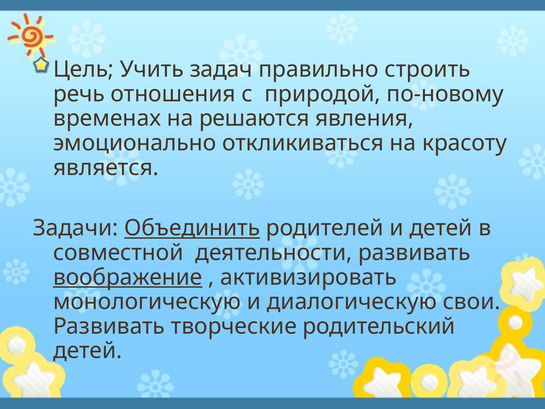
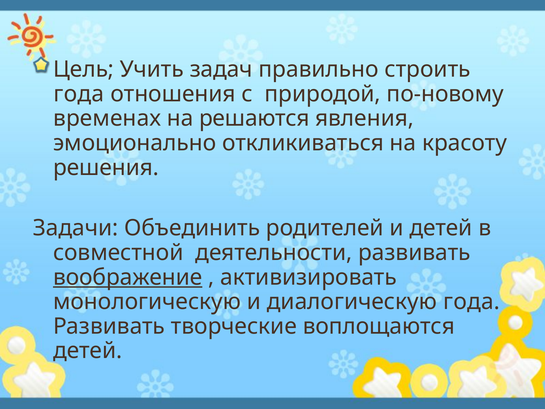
речь at (79, 94): речь -> года
является: является -> решения
Объединить underline: present -> none
диалогическую свои: свои -> года
родительский: родительский -> воплощаются
